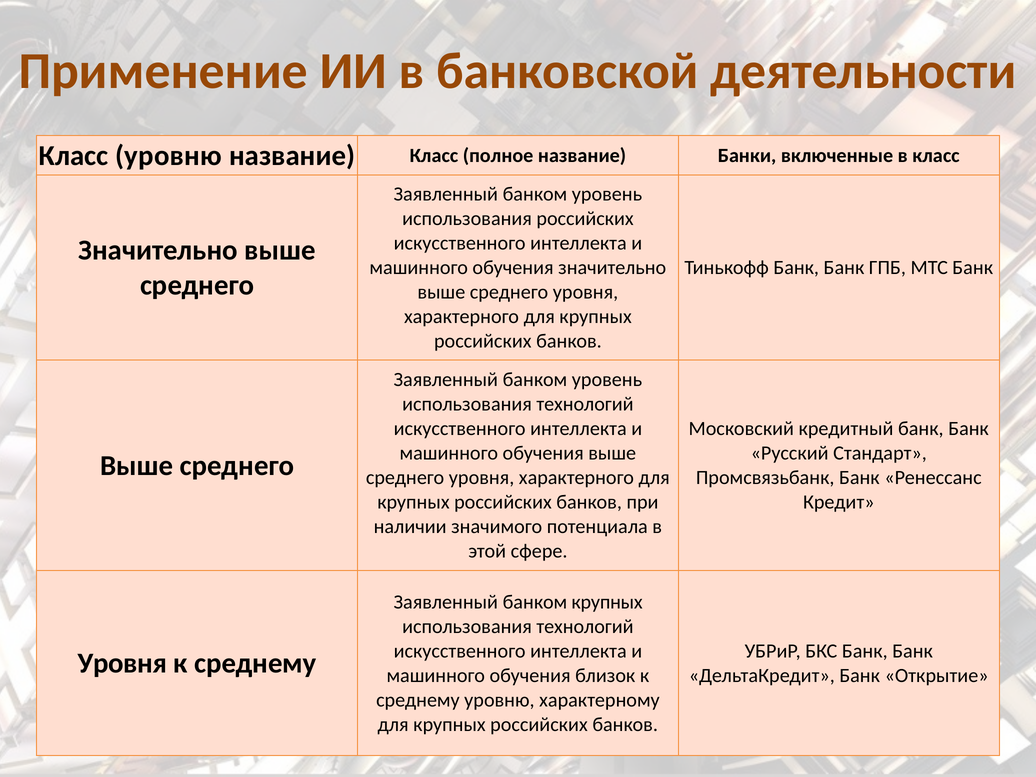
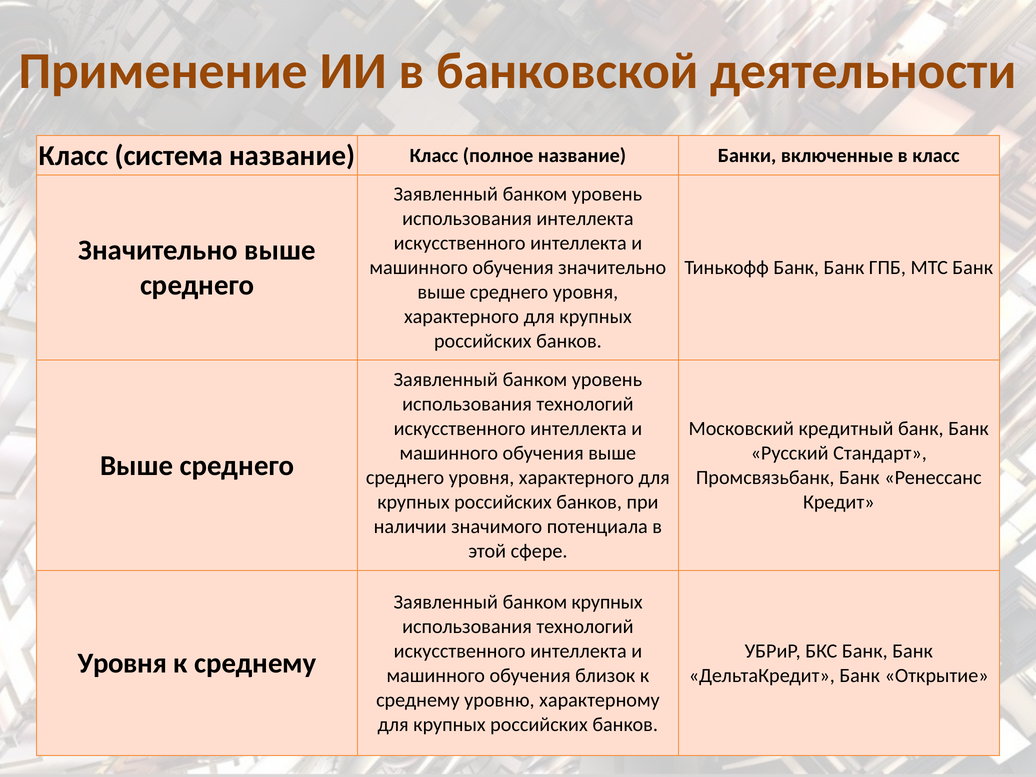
Класс уровню: уровню -> система
использования российских: российских -> интеллекта
